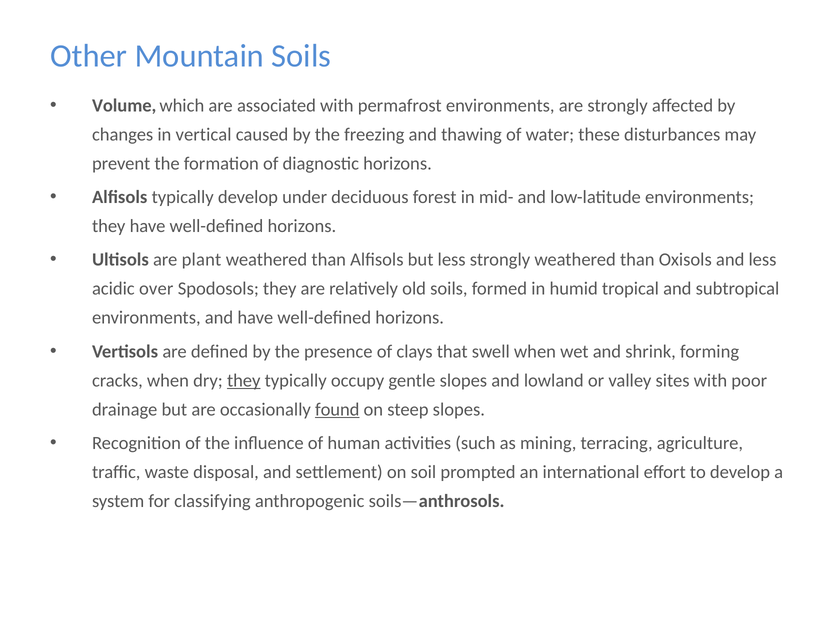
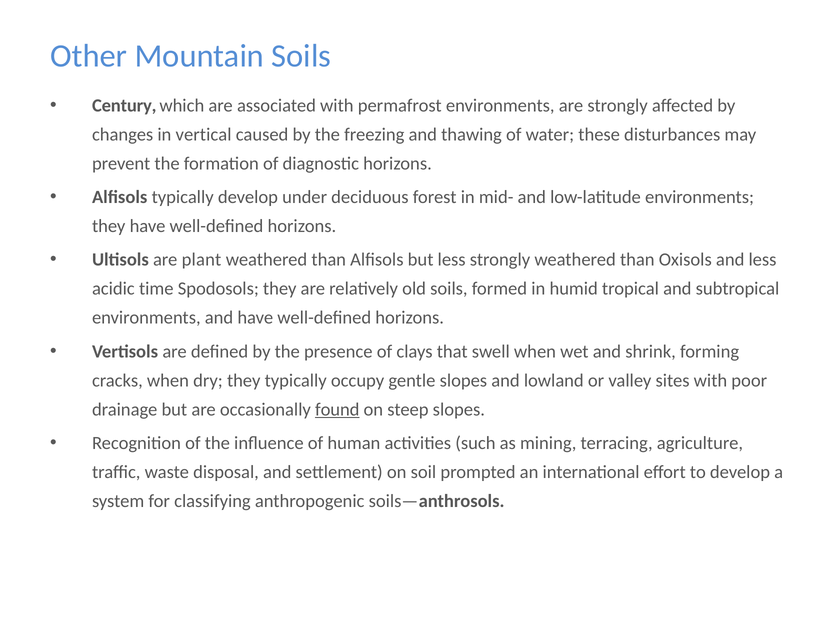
Volume: Volume -> Century
over: over -> time
they at (244, 380) underline: present -> none
